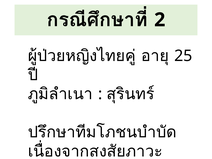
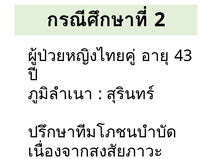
25: 25 -> 43
